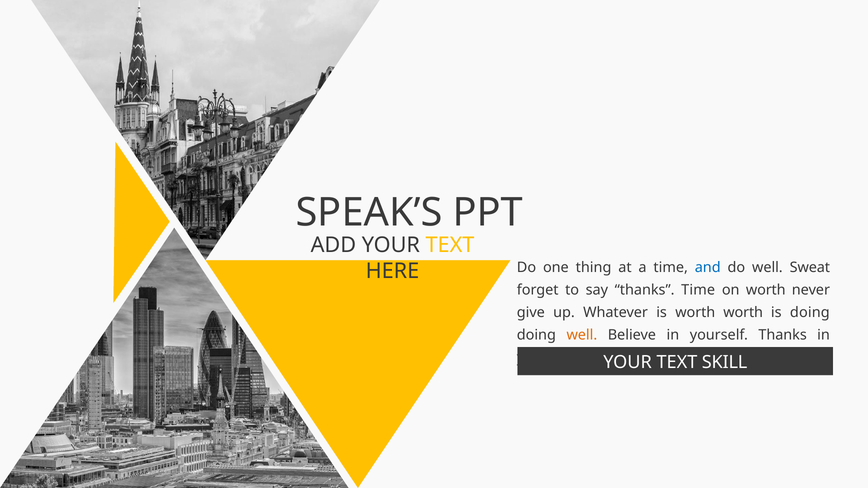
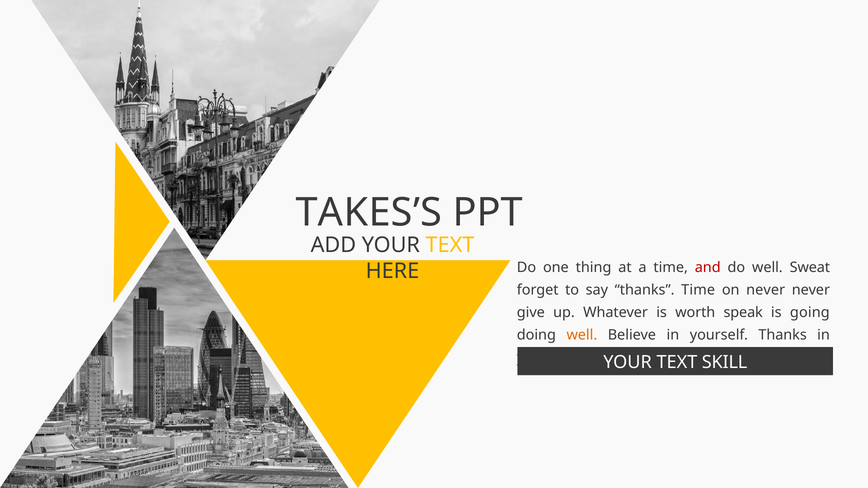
SPEAK’S: SPEAK’S -> TAKES’S
and colour: blue -> red
on worth: worth -> never
worth worth: worth -> speak
is doing: doing -> going
